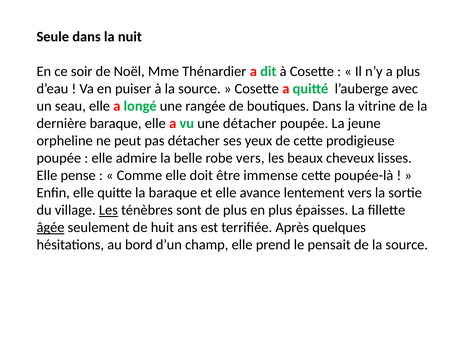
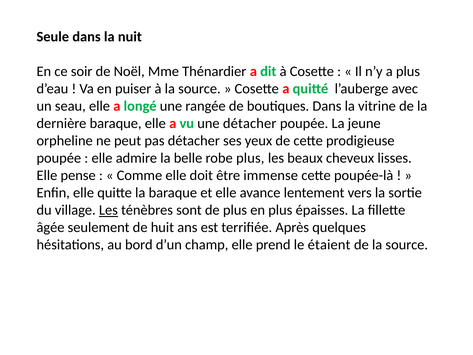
robe vers: vers -> plus
âgée underline: present -> none
pensait: pensait -> étaient
